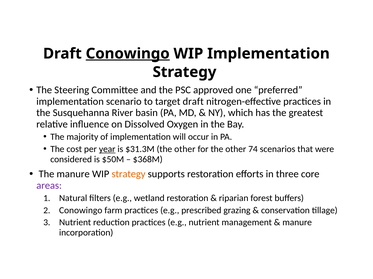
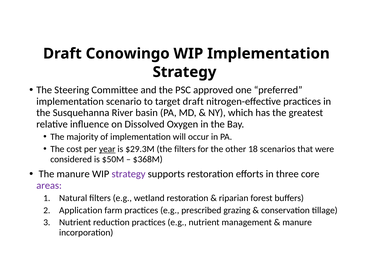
Conowingo at (128, 54) underline: present -> none
$31.3M: $31.3M -> $29.3M
other at (185, 149): other -> filters
74: 74 -> 18
strategy at (129, 174) colour: orange -> purple
Conowingo at (81, 211): Conowingo -> Application
